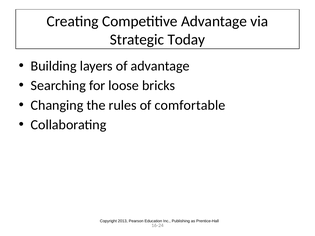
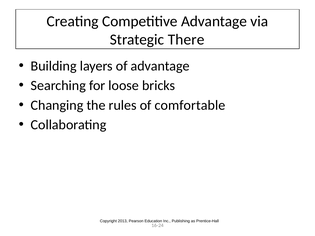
Today: Today -> There
